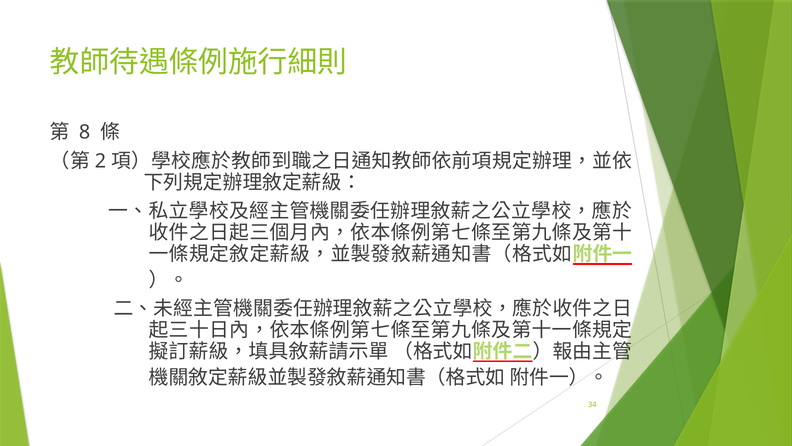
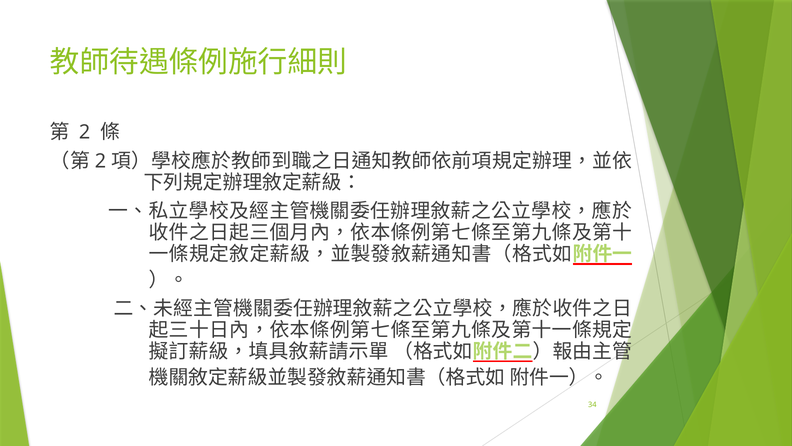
8 at (85, 132): 8 -> 2
